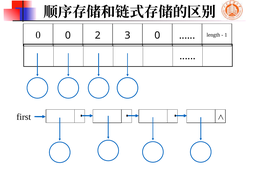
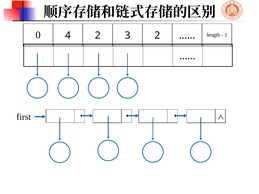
0 0: 0 -> 4
3 0: 0 -> 2
